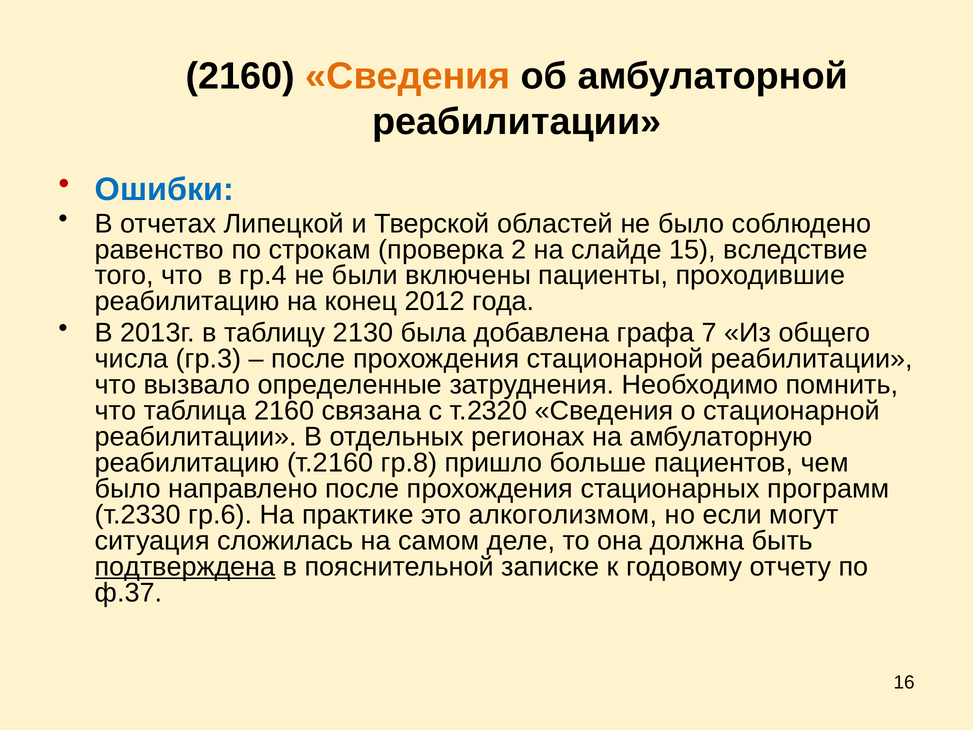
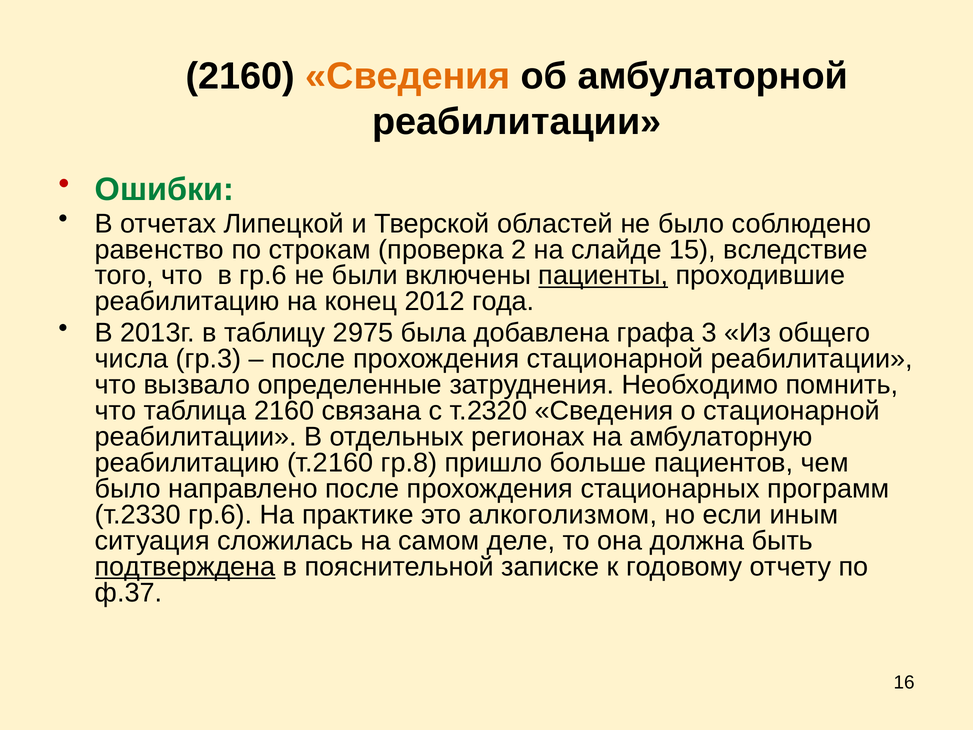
Ошибки colour: blue -> green
в гр.4: гр.4 -> гр.6
пациенты underline: none -> present
2130: 2130 -> 2975
7: 7 -> 3
могут: могут -> иным
